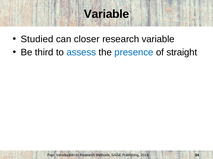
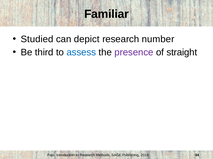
Variable at (107, 14): Variable -> Familiar
closer: closer -> depict
research variable: variable -> number
presence colour: blue -> purple
